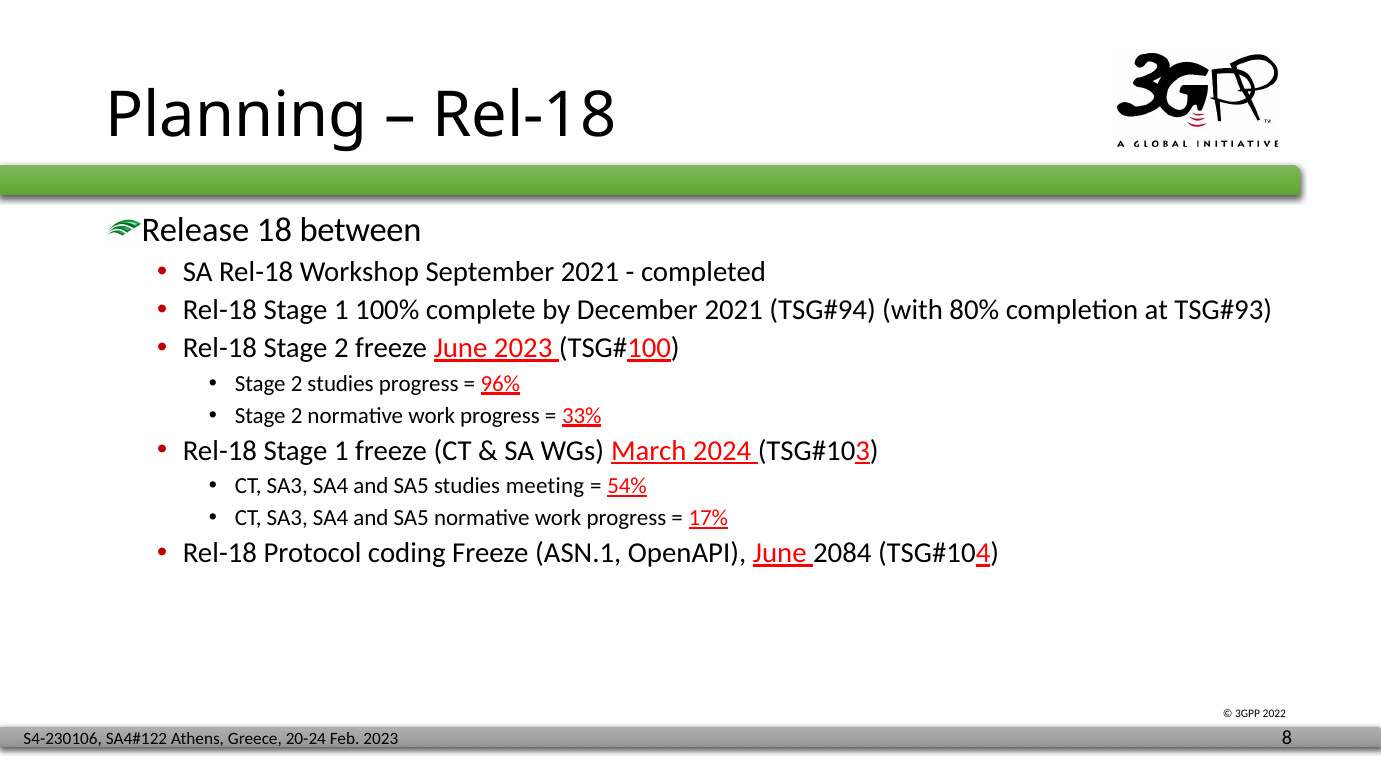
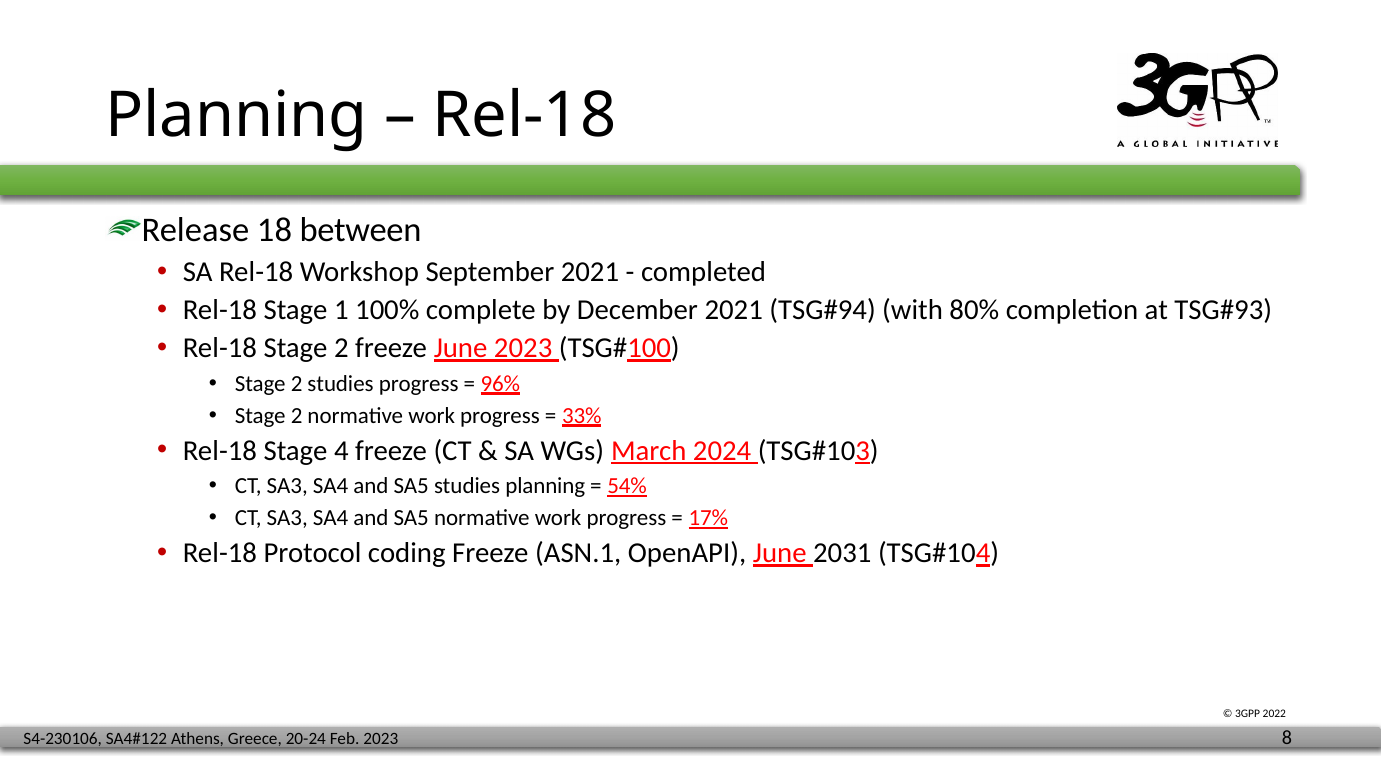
1 at (341, 451): 1 -> 4
studies meeting: meeting -> planning
2084: 2084 -> 2031
